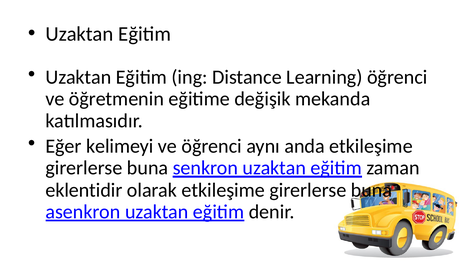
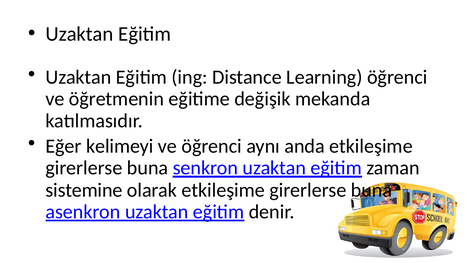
eklentidir: eklentidir -> sistemine
